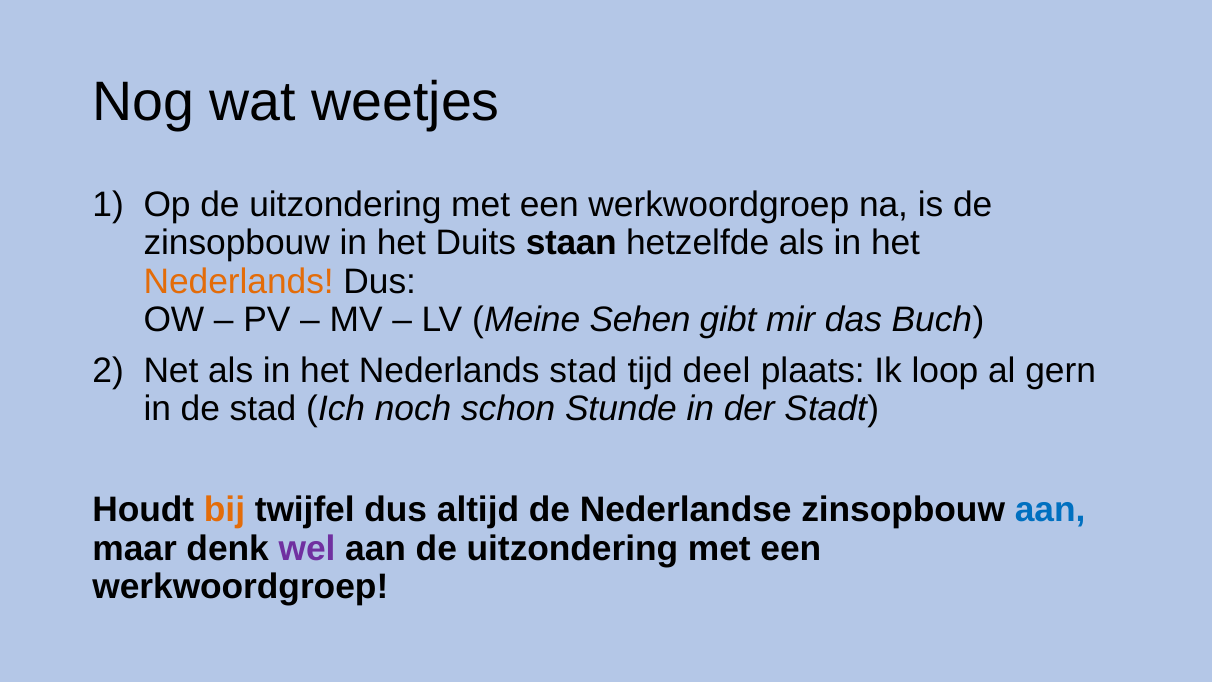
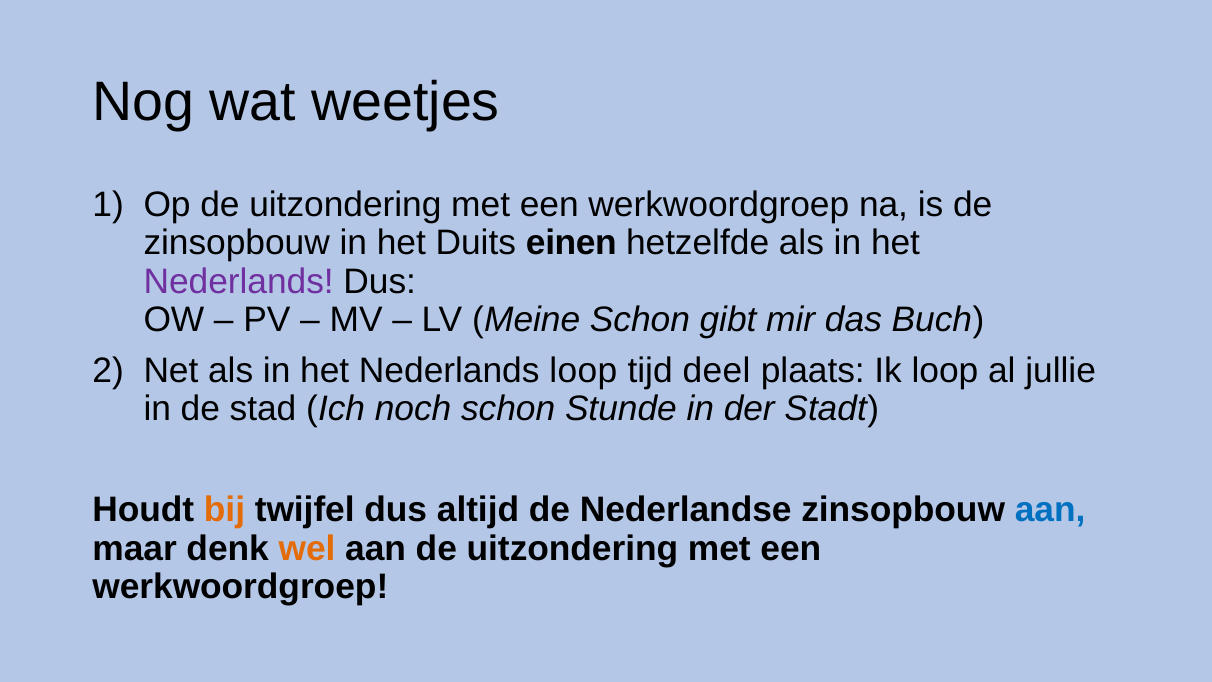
staan: staan -> einen
Nederlands at (239, 281) colour: orange -> purple
Meine Sehen: Sehen -> Schon
Nederlands stad: stad -> loop
gern: gern -> jullie
wel colour: purple -> orange
